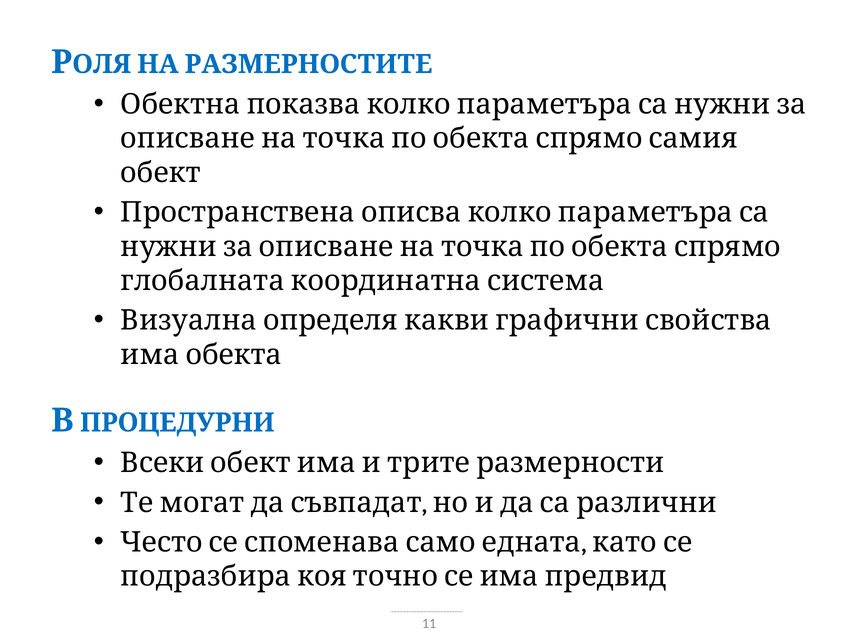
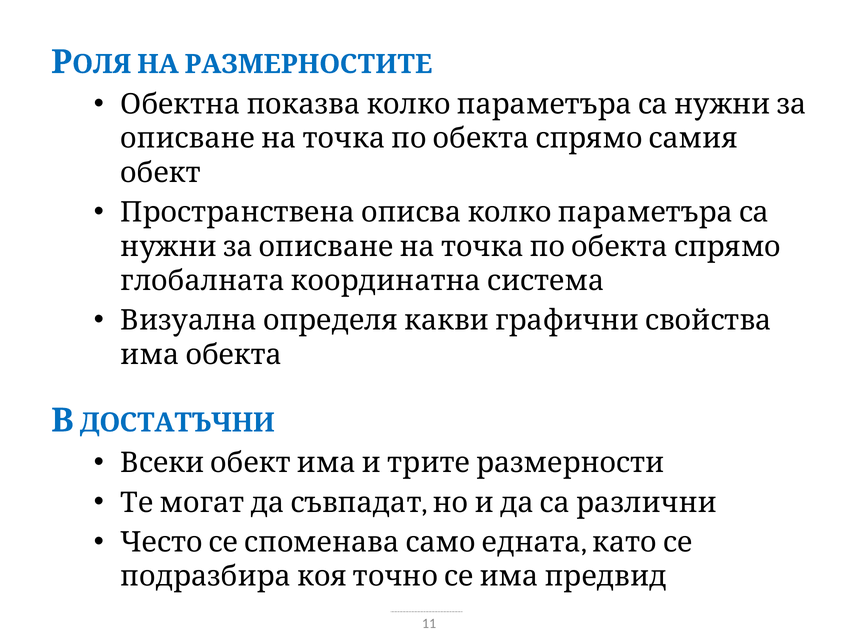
ПРОЦЕДУРНИ: ПРОЦЕДУРНИ -> ДОСТАТЪЧНИ
